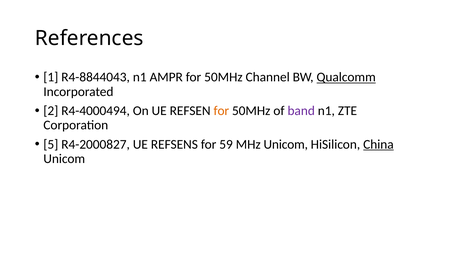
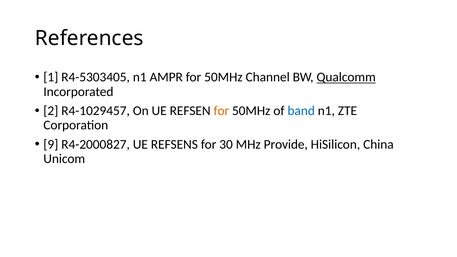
R4-8844043: R4-8844043 -> R4-5303405
R4-4000494: R4-4000494 -> R4-1029457
band colour: purple -> blue
5: 5 -> 9
59: 59 -> 30
MHz Unicom: Unicom -> Provide
China underline: present -> none
